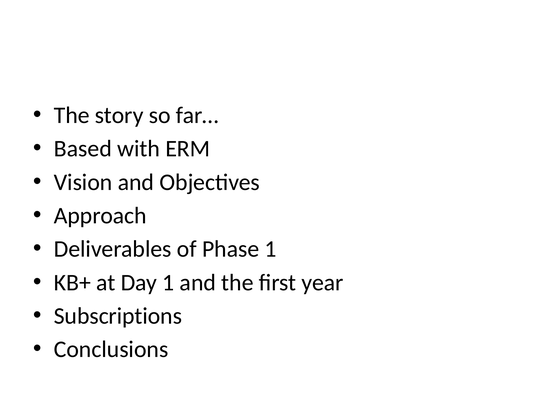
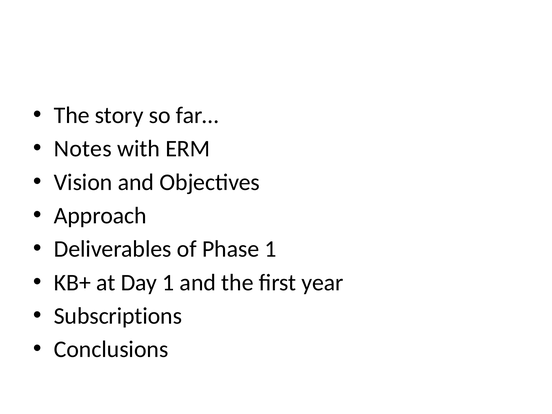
Based: Based -> Notes
